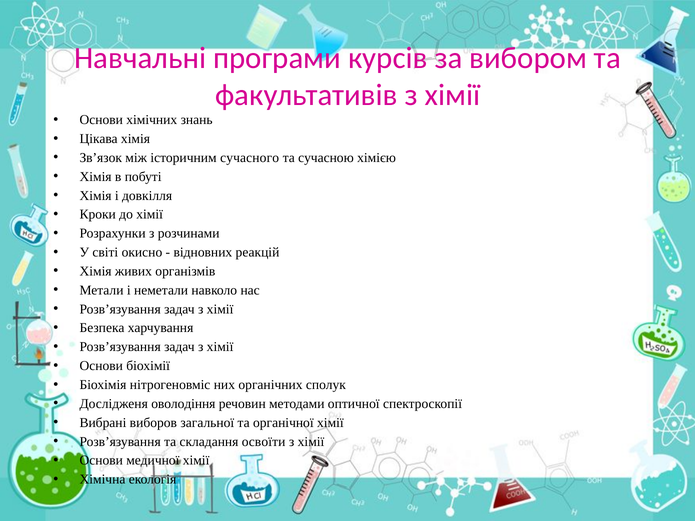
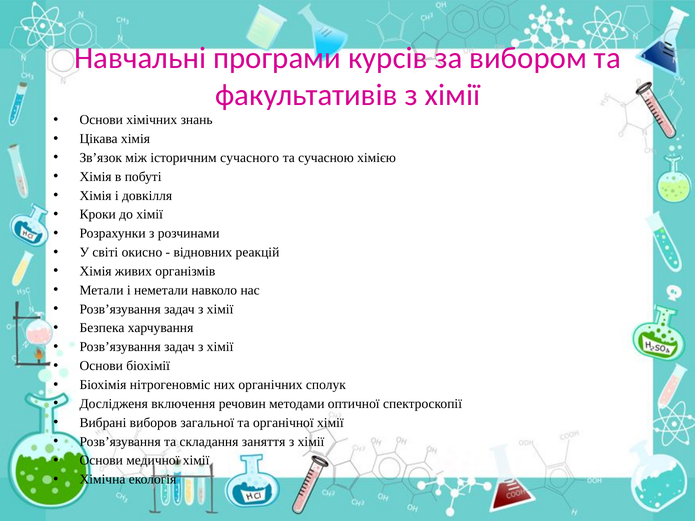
оволодіння: оволодіння -> включення
освоїти: освоїти -> заняття
